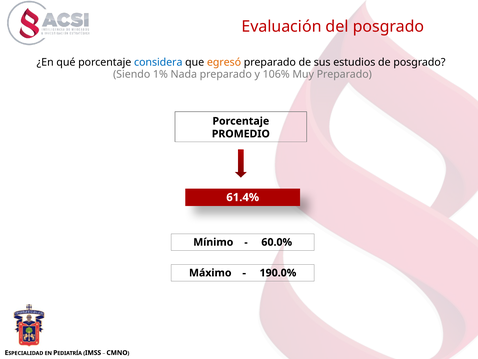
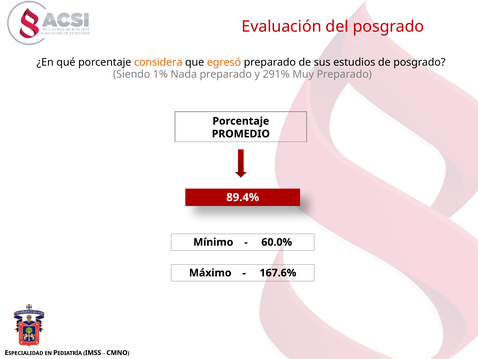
considera colour: blue -> orange
106%: 106% -> 291%
61.4%: 61.4% -> 89.4%
190.0%: 190.0% -> 167.6%
